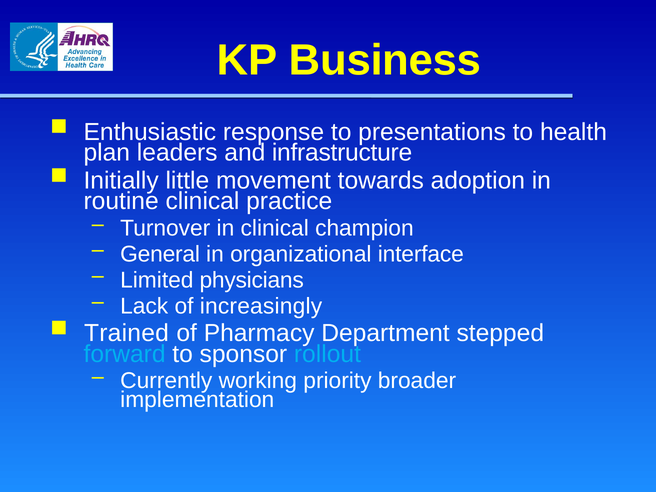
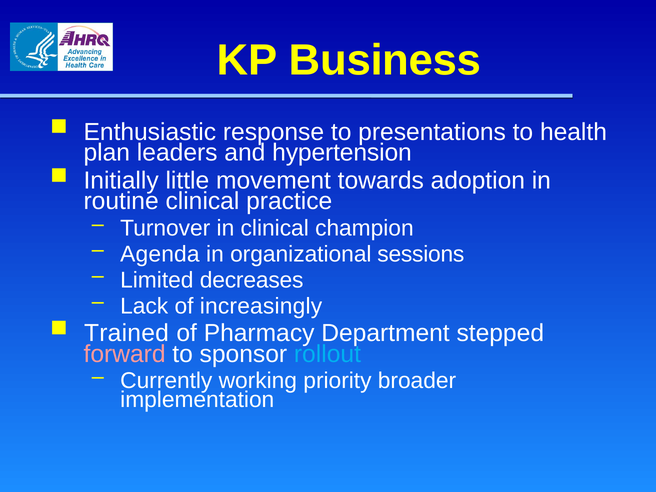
infrastructure: infrastructure -> hypertension
General: General -> Agenda
interface: interface -> sessions
physicians: physicians -> decreases
forward colour: light blue -> pink
